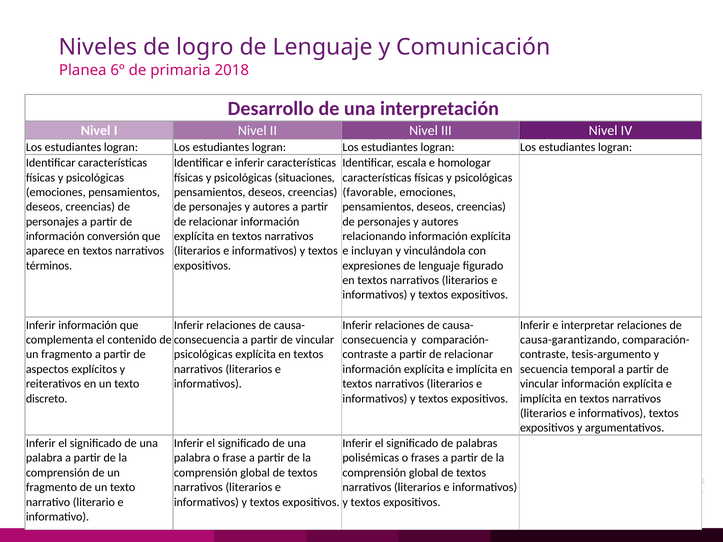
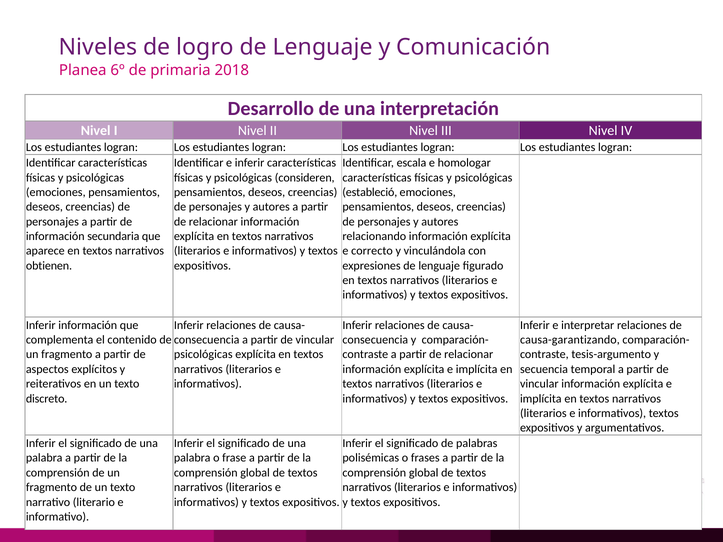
situaciones: situaciones -> consideren
favorable: favorable -> estableció
conversión: conversión -> secundaria
incluyan: incluyan -> correcto
términos: términos -> obtienen
